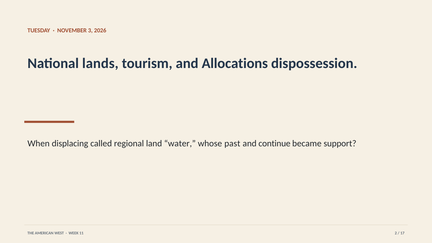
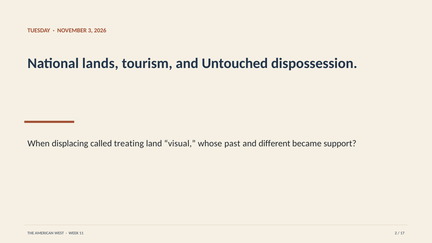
Allocations: Allocations -> Untouched
regional: regional -> treating
water: water -> visual
continue: continue -> different
